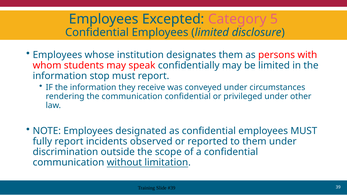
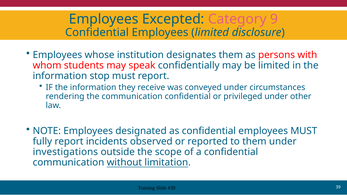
5: 5 -> 9
discrimination: discrimination -> investigations
